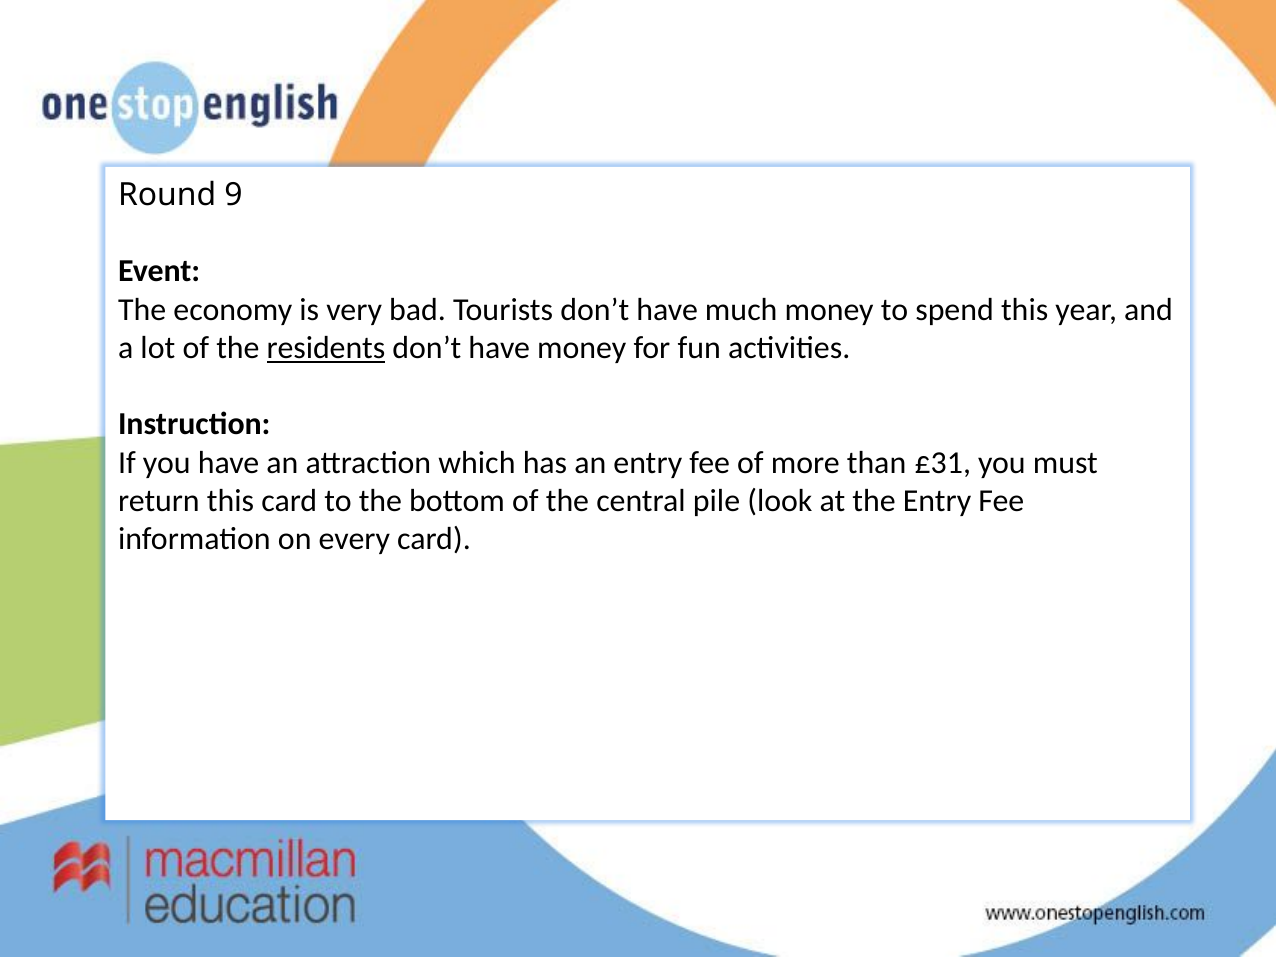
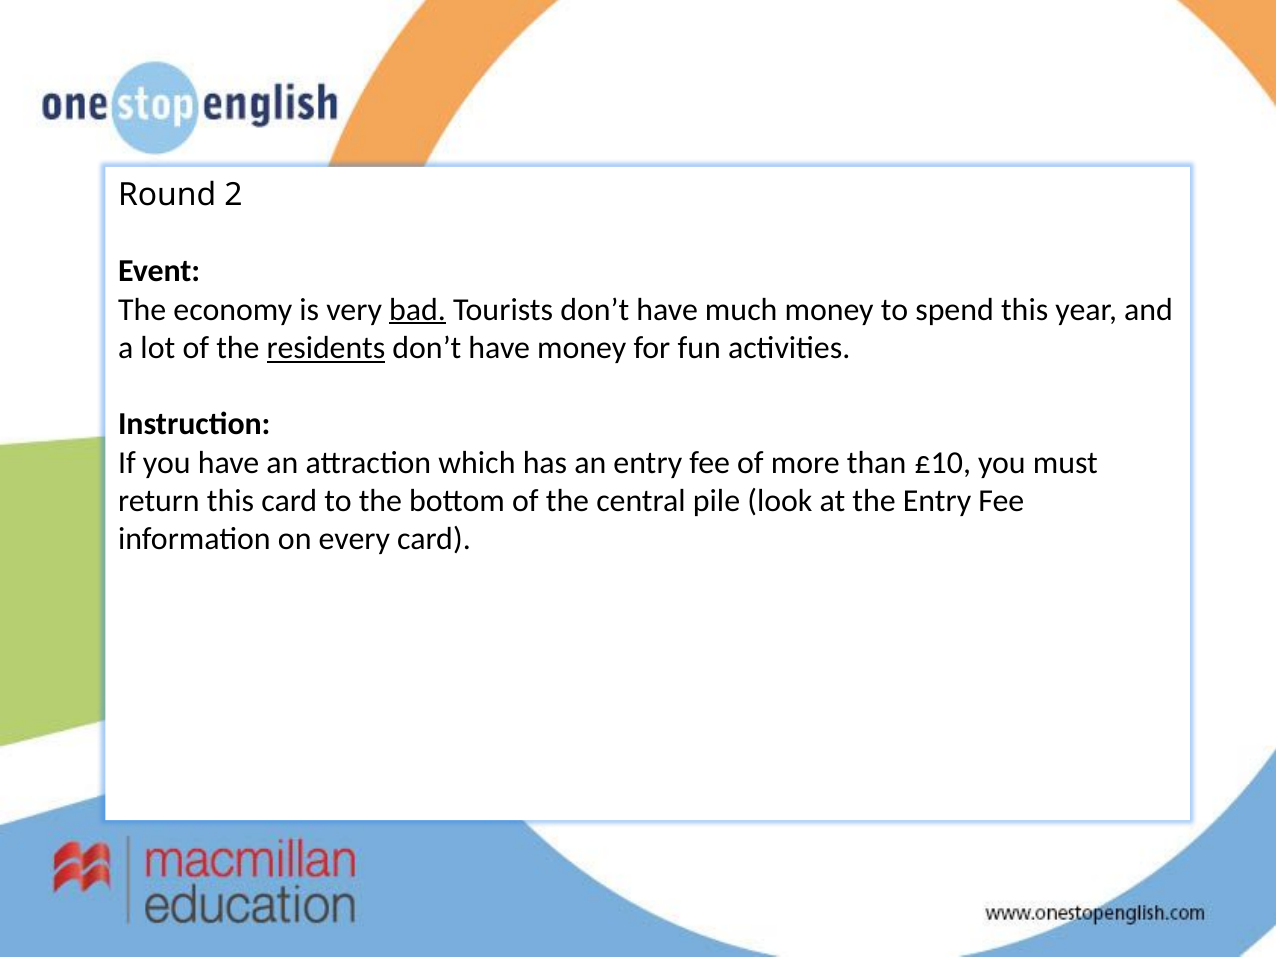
9: 9 -> 2
bad underline: none -> present
£31: £31 -> £10
